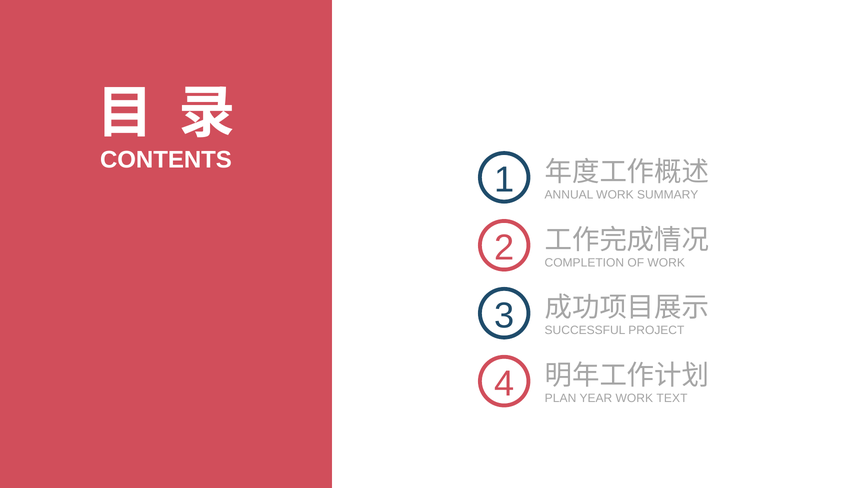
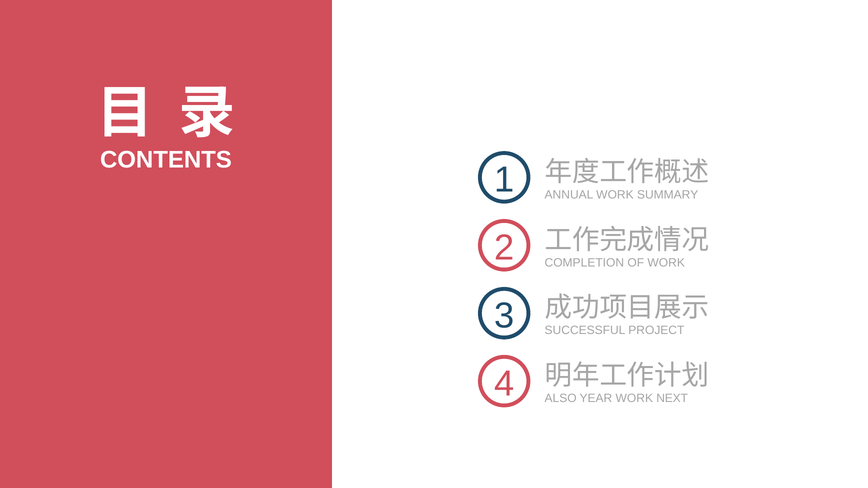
PLAN: PLAN -> ALSO
TEXT: TEXT -> NEXT
